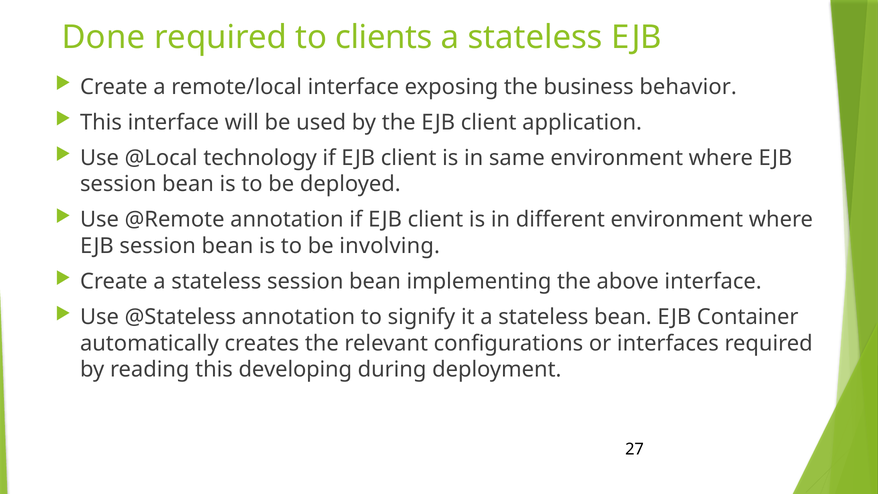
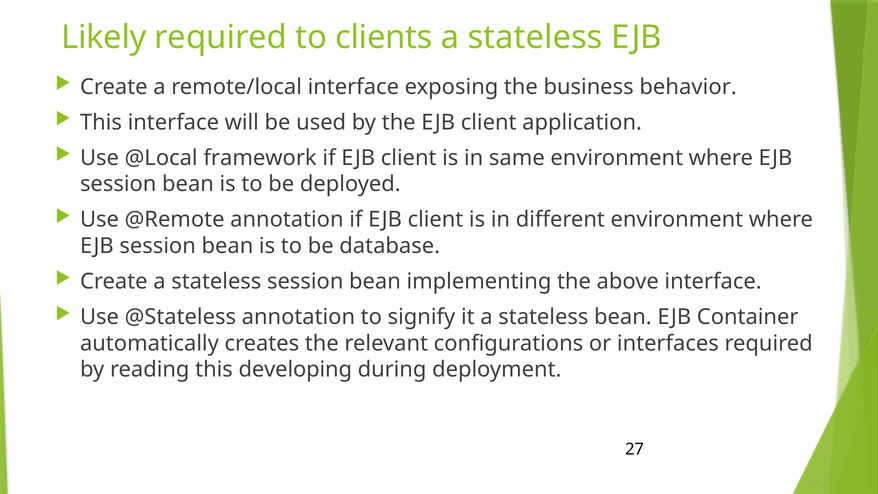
Done: Done -> Likely
technology: technology -> framework
involving: involving -> database
